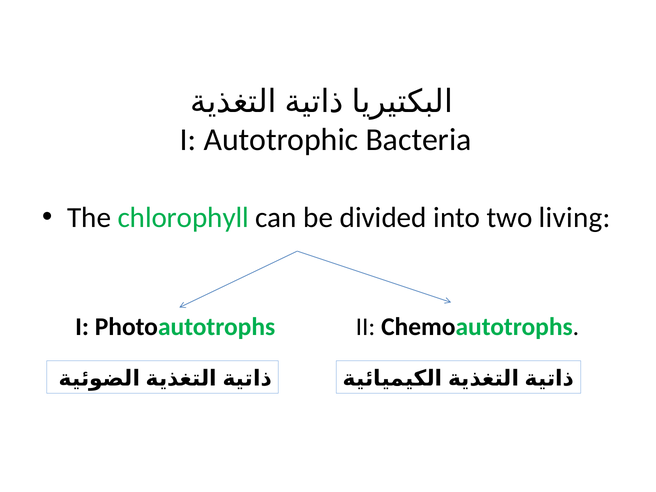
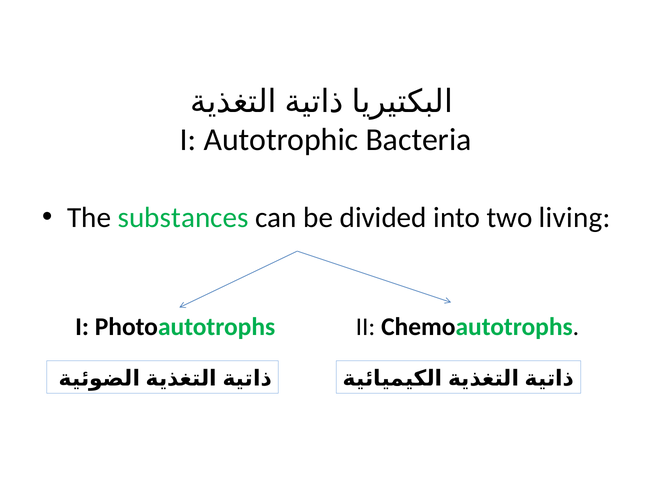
chlorophyll: chlorophyll -> substances
